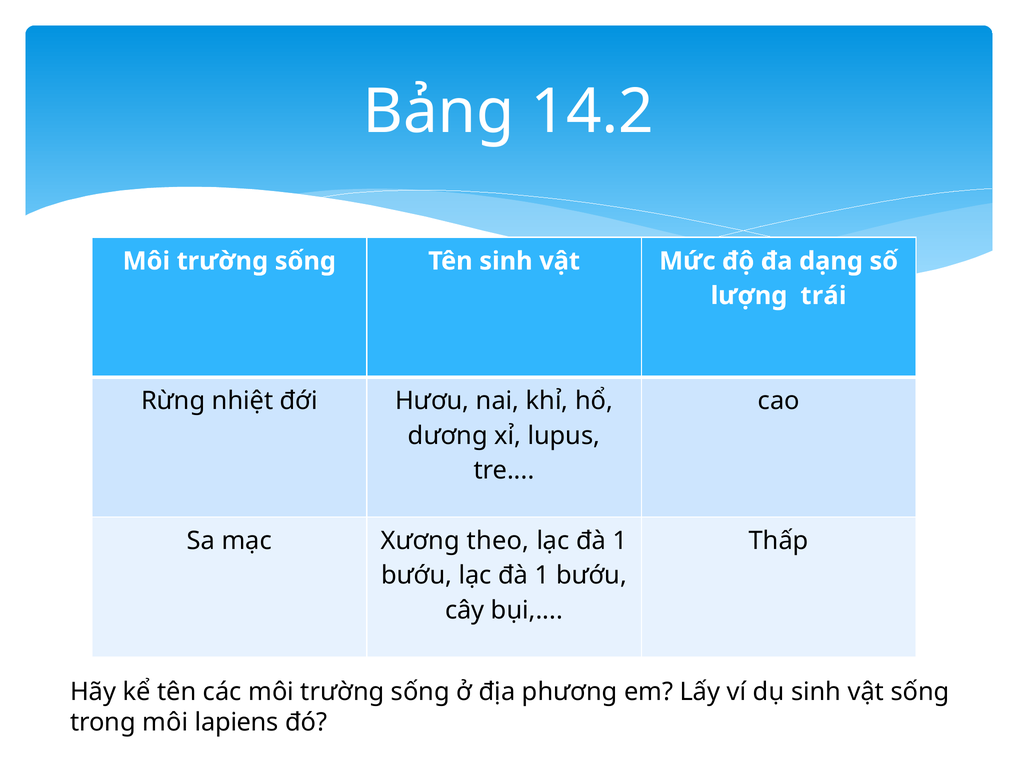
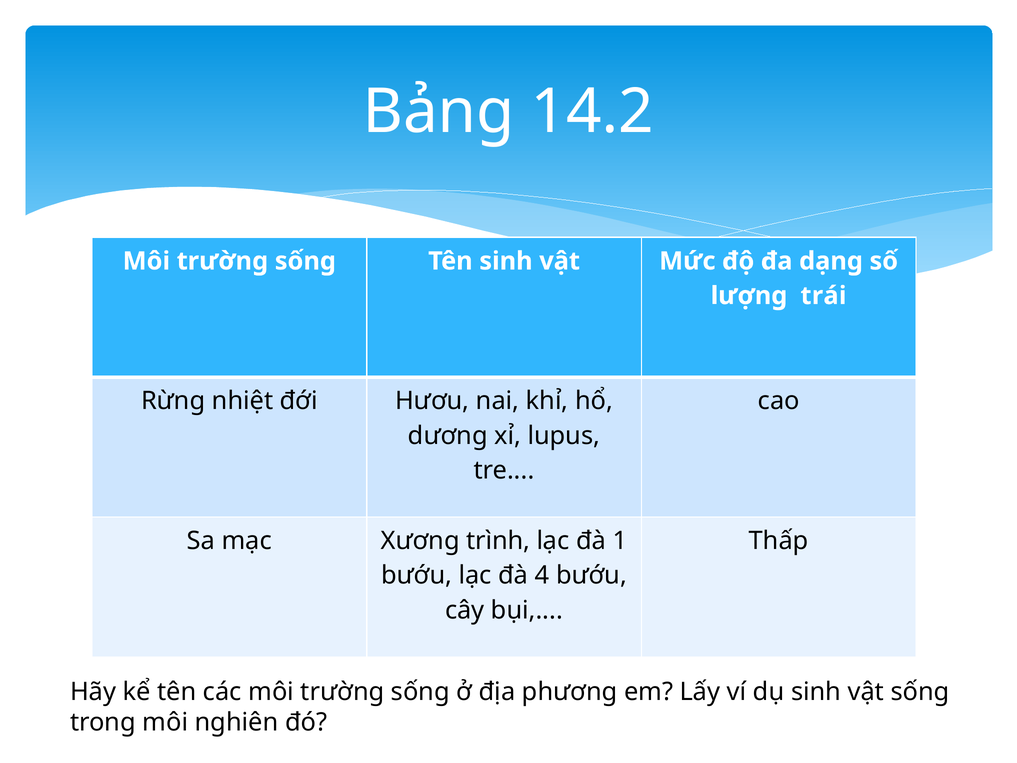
theo: theo -> trình
bướu lạc đà 1: 1 -> 4
lapiens: lapiens -> nghiên
